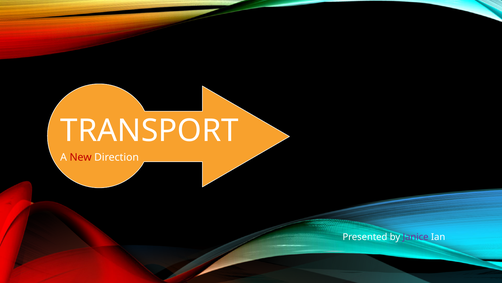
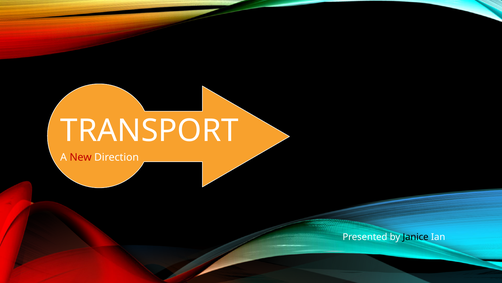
Janice colour: purple -> black
